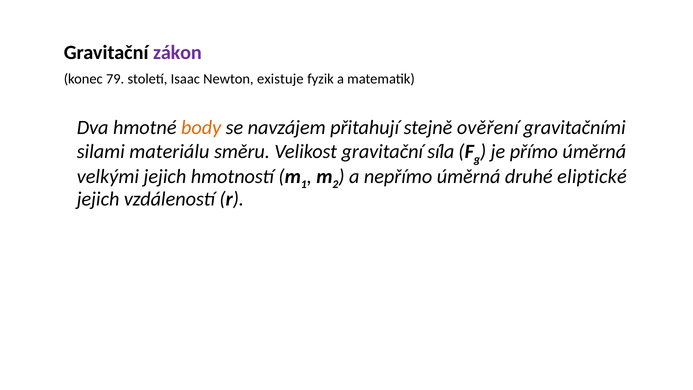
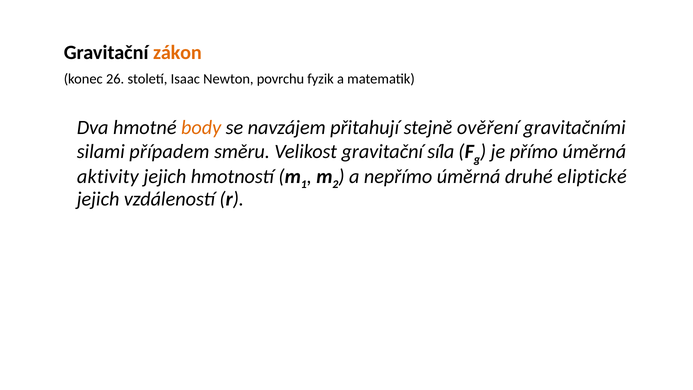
zákon colour: purple -> orange
79: 79 -> 26
existuje: existuje -> povrchu
materiálu: materiálu -> případem
velkými: velkými -> aktivity
